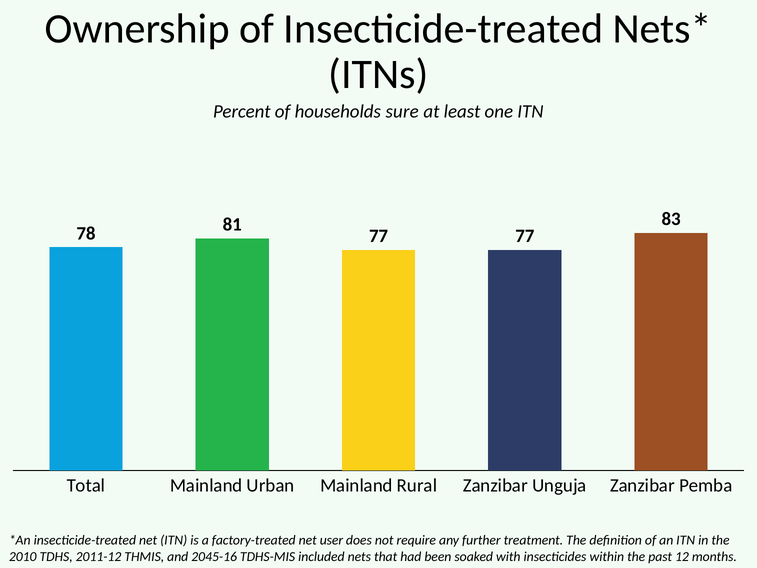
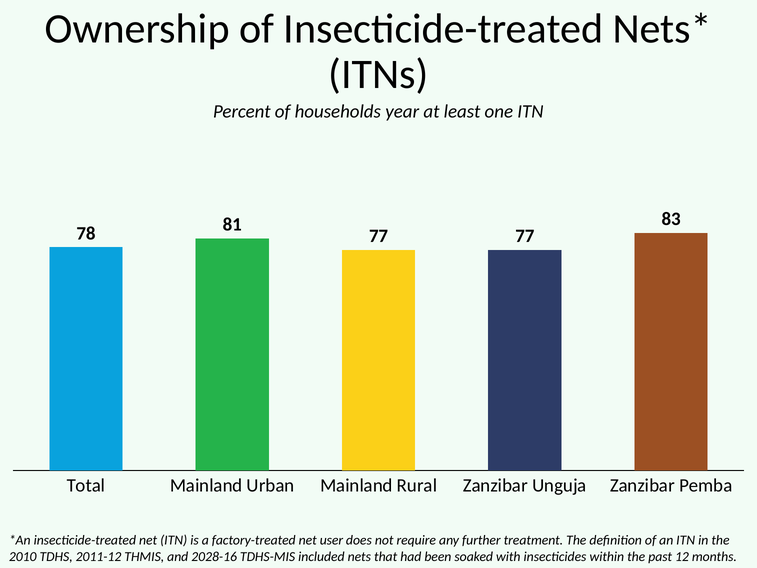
sure: sure -> year
2045-16: 2045-16 -> 2028-16
